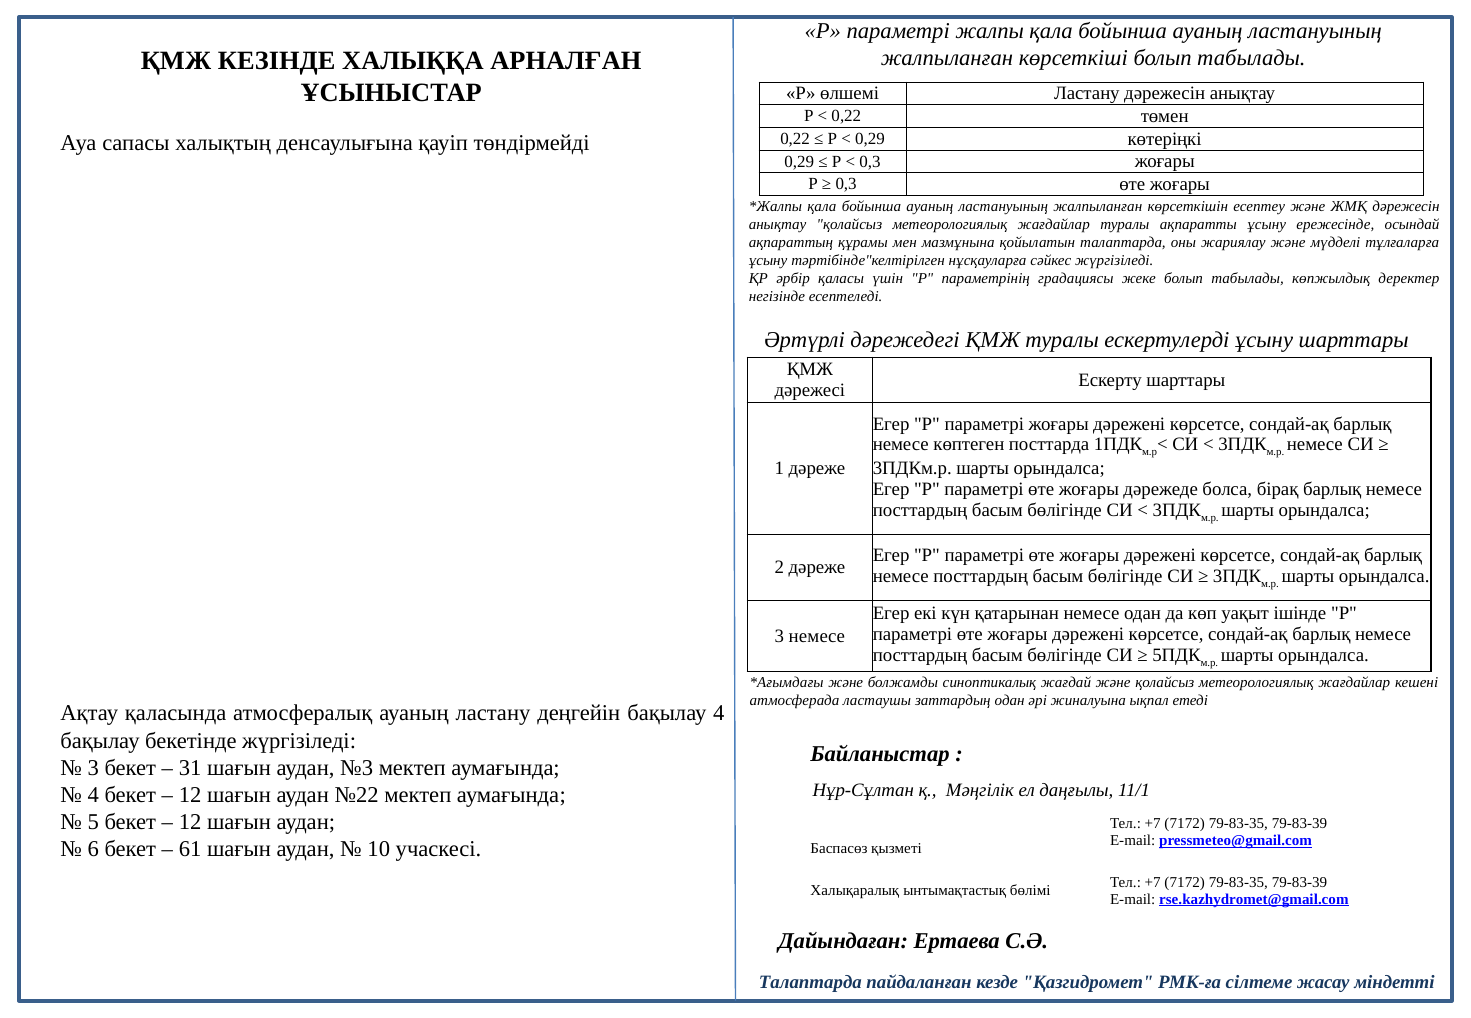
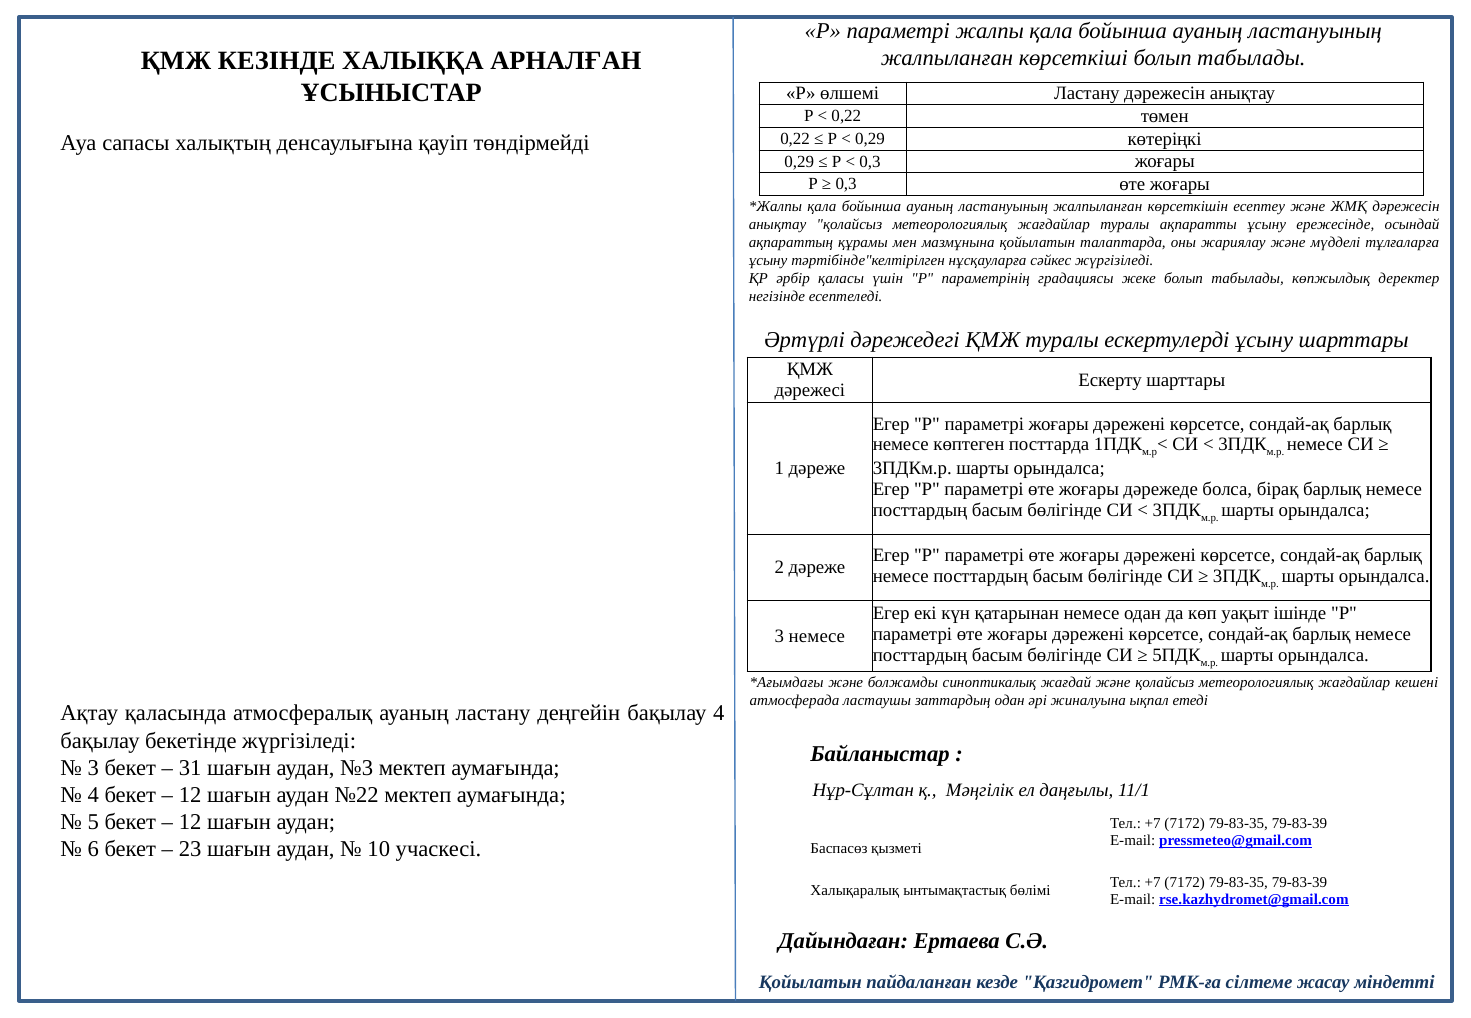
61: 61 -> 23
Талаптарда at (810, 982): Талаптарда -> Қойылатын
